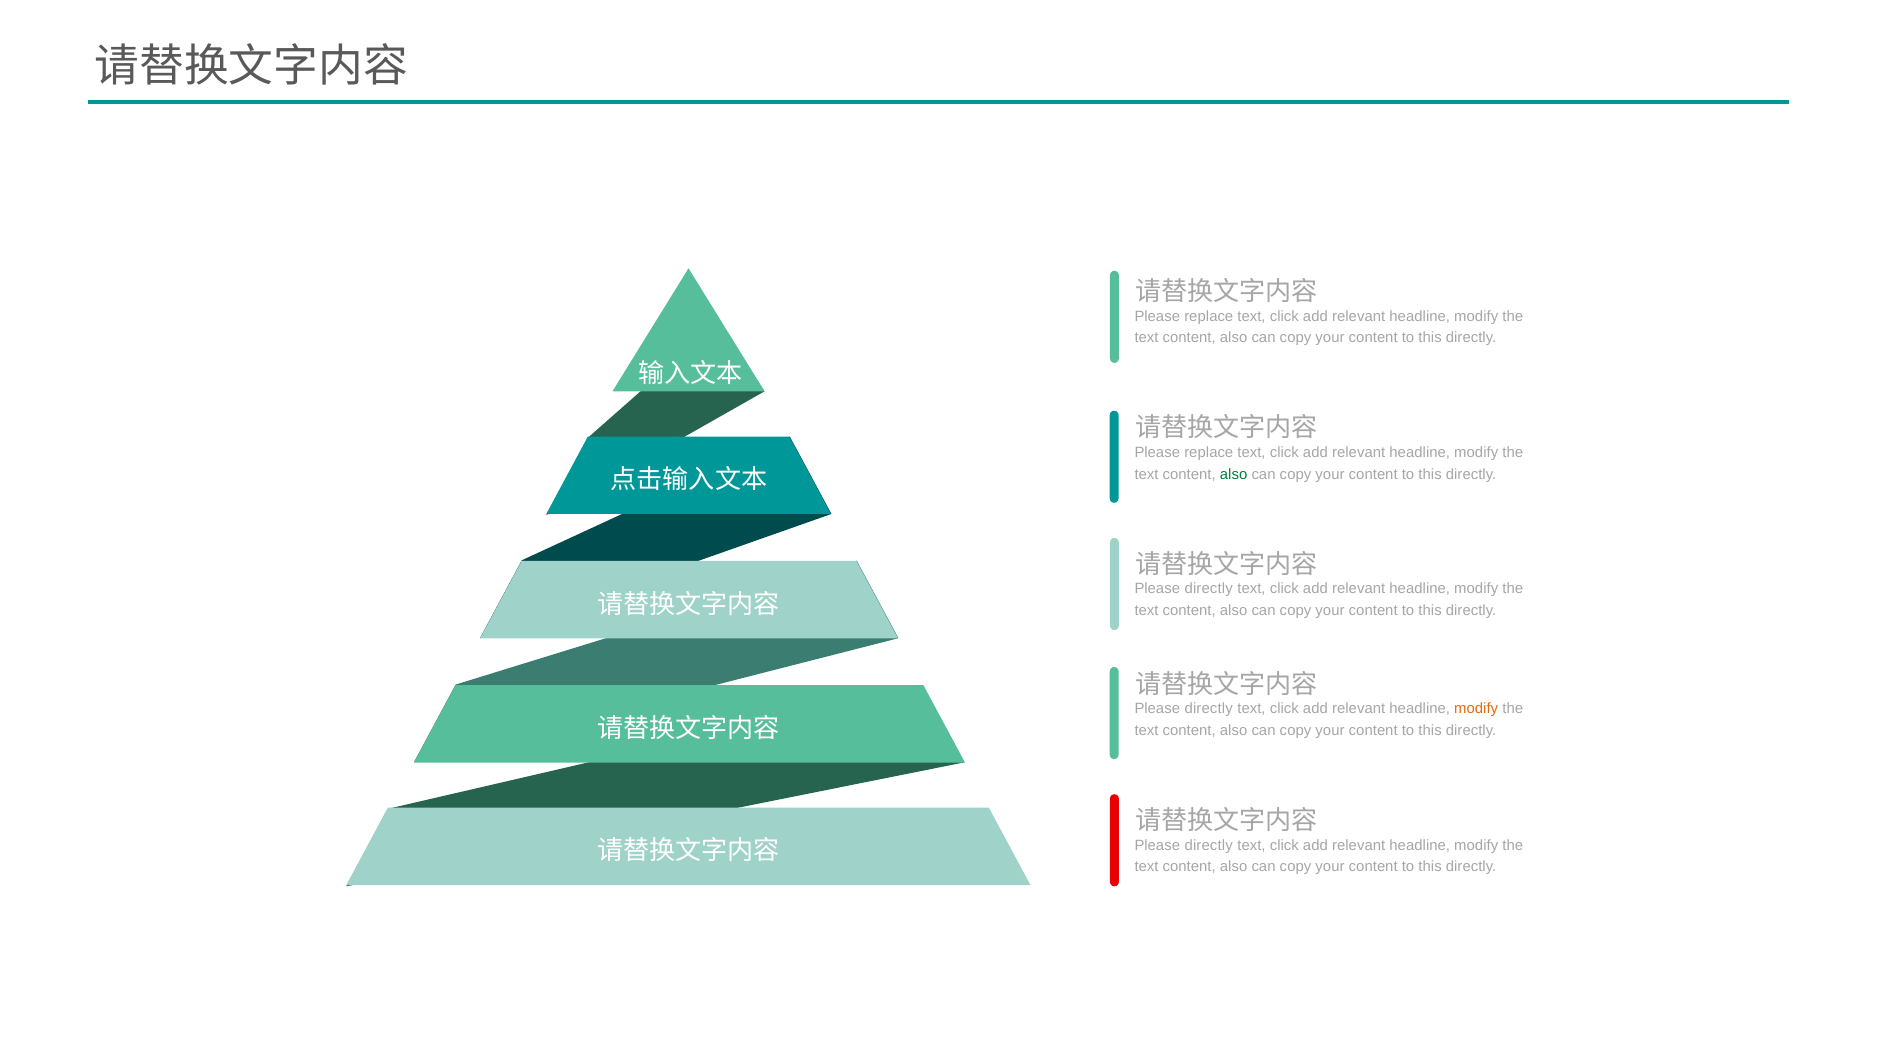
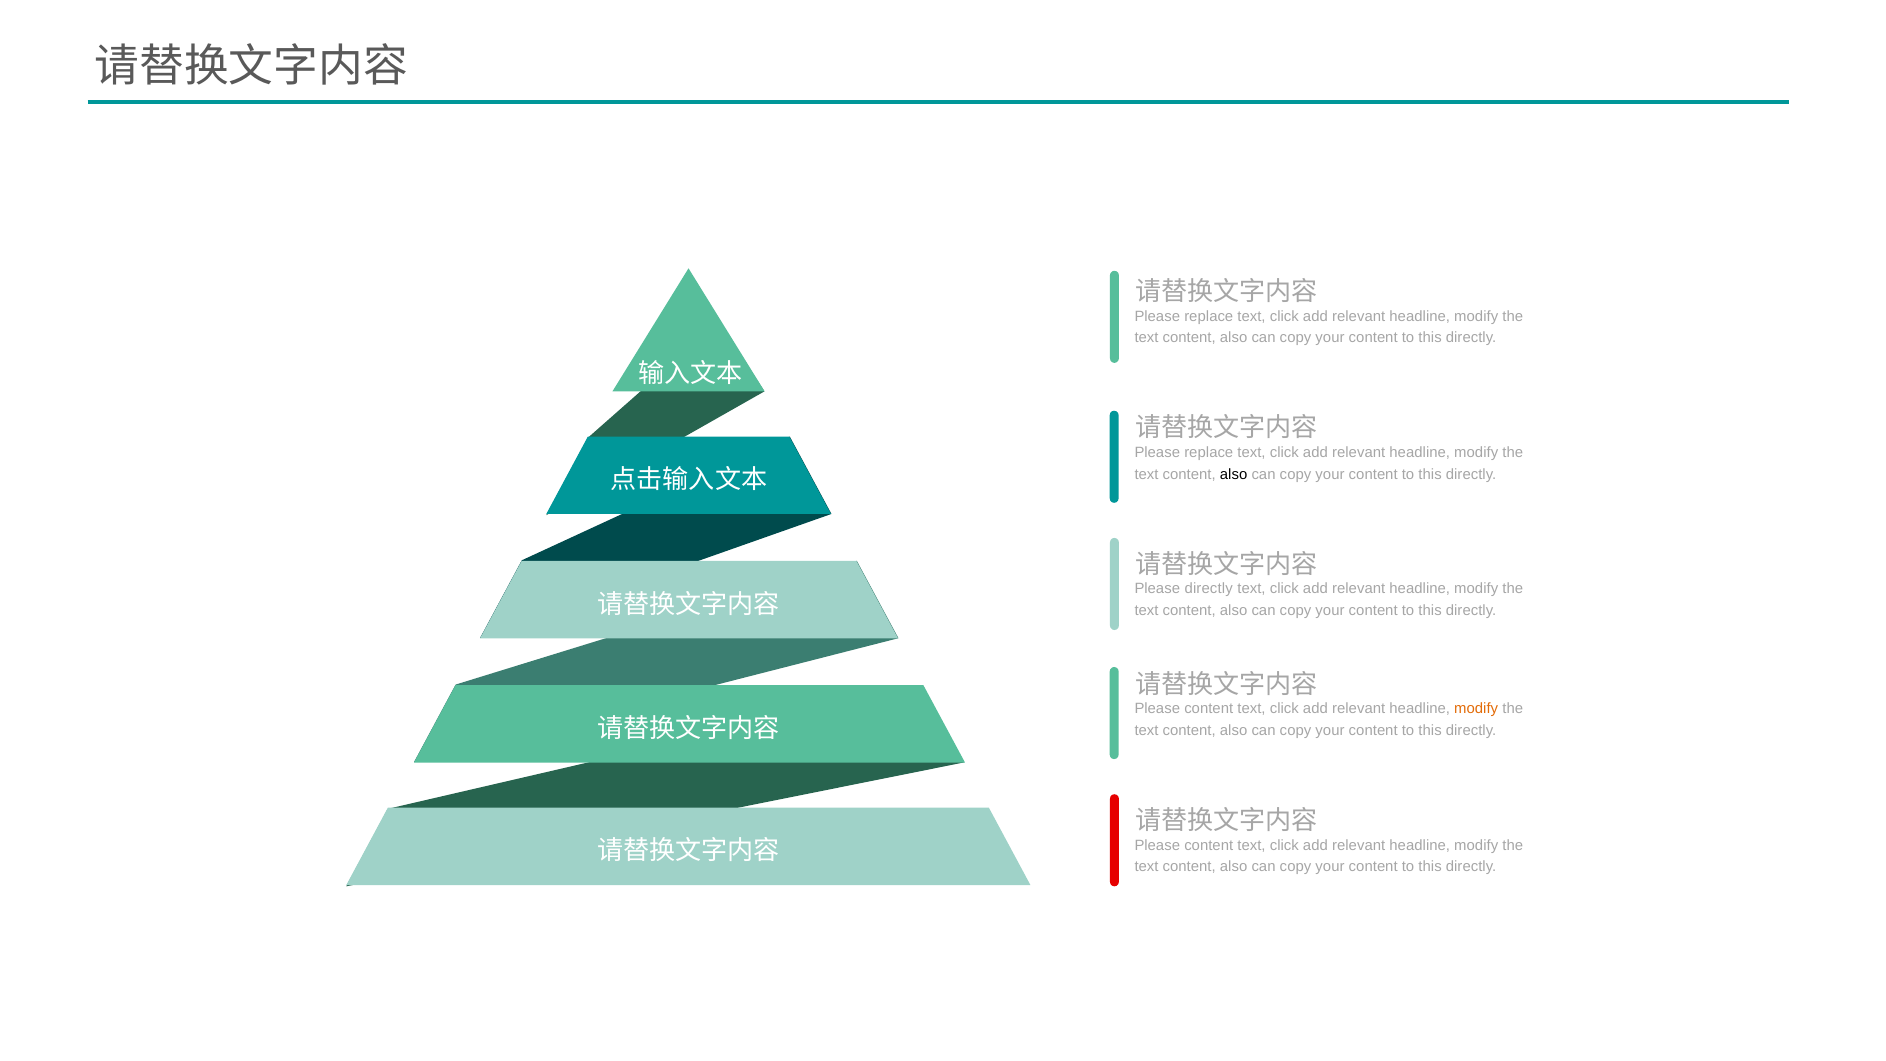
also at (1234, 474) colour: green -> black
directly at (1209, 709): directly -> content
directly at (1209, 845): directly -> content
